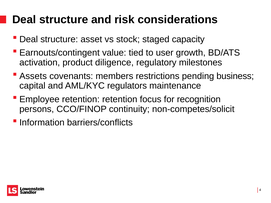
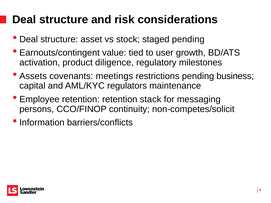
staged capacity: capacity -> pending
members: members -> meetings
focus: focus -> stack
recognition: recognition -> messaging
